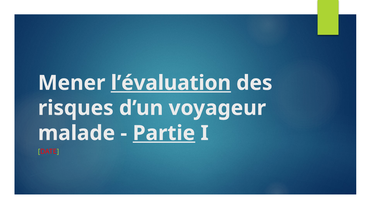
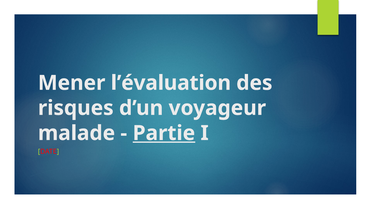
l’évaluation underline: present -> none
